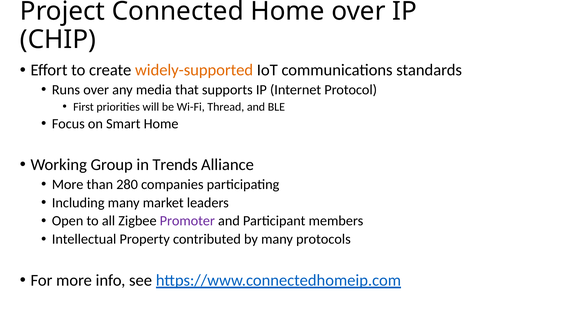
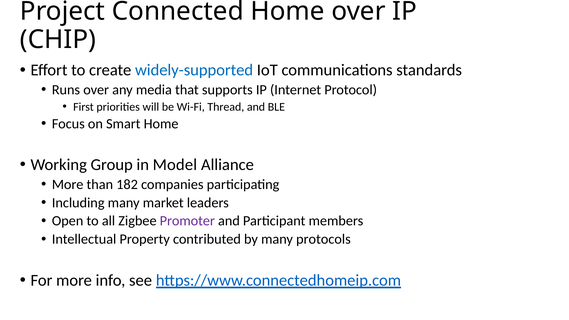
widely-supported colour: orange -> blue
Trends: Trends -> Model
280: 280 -> 182
